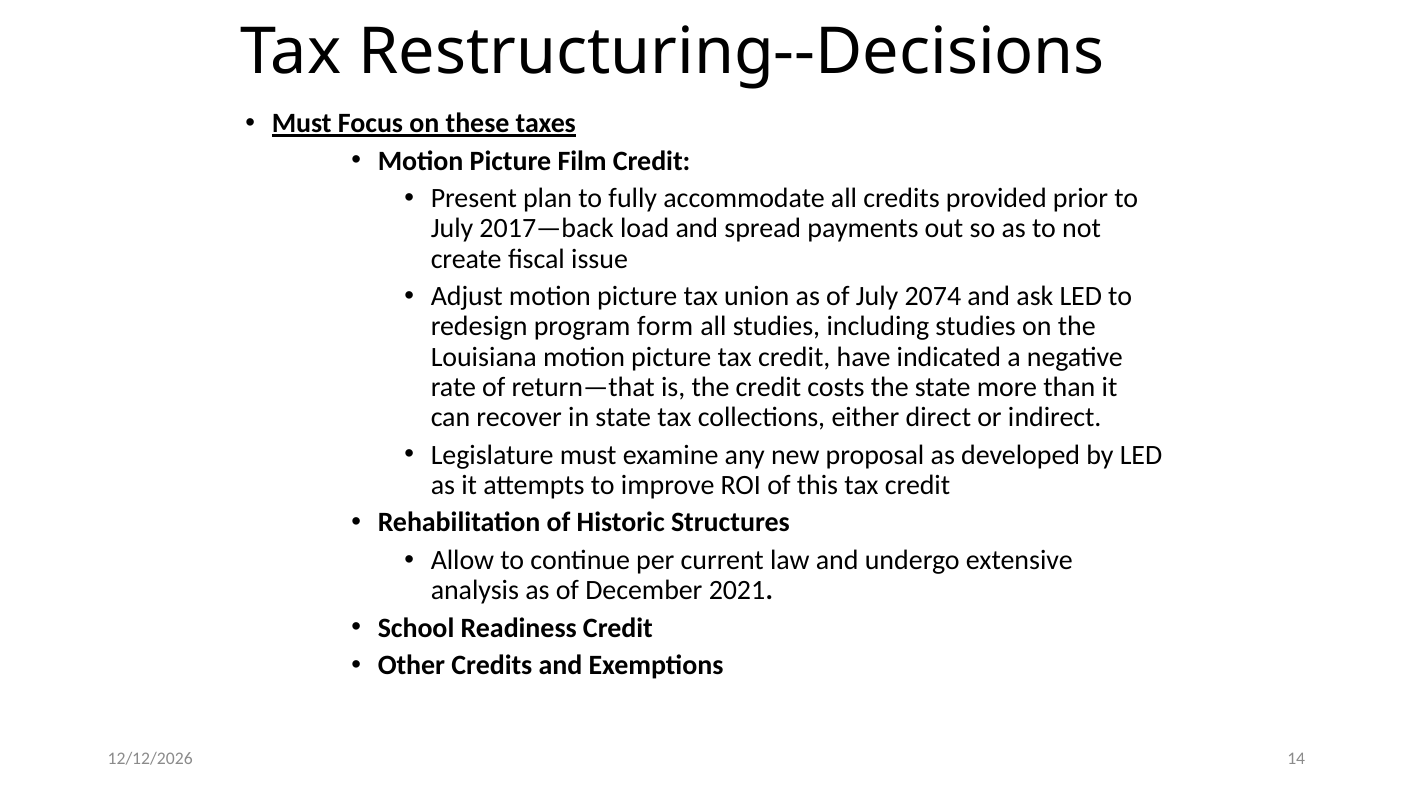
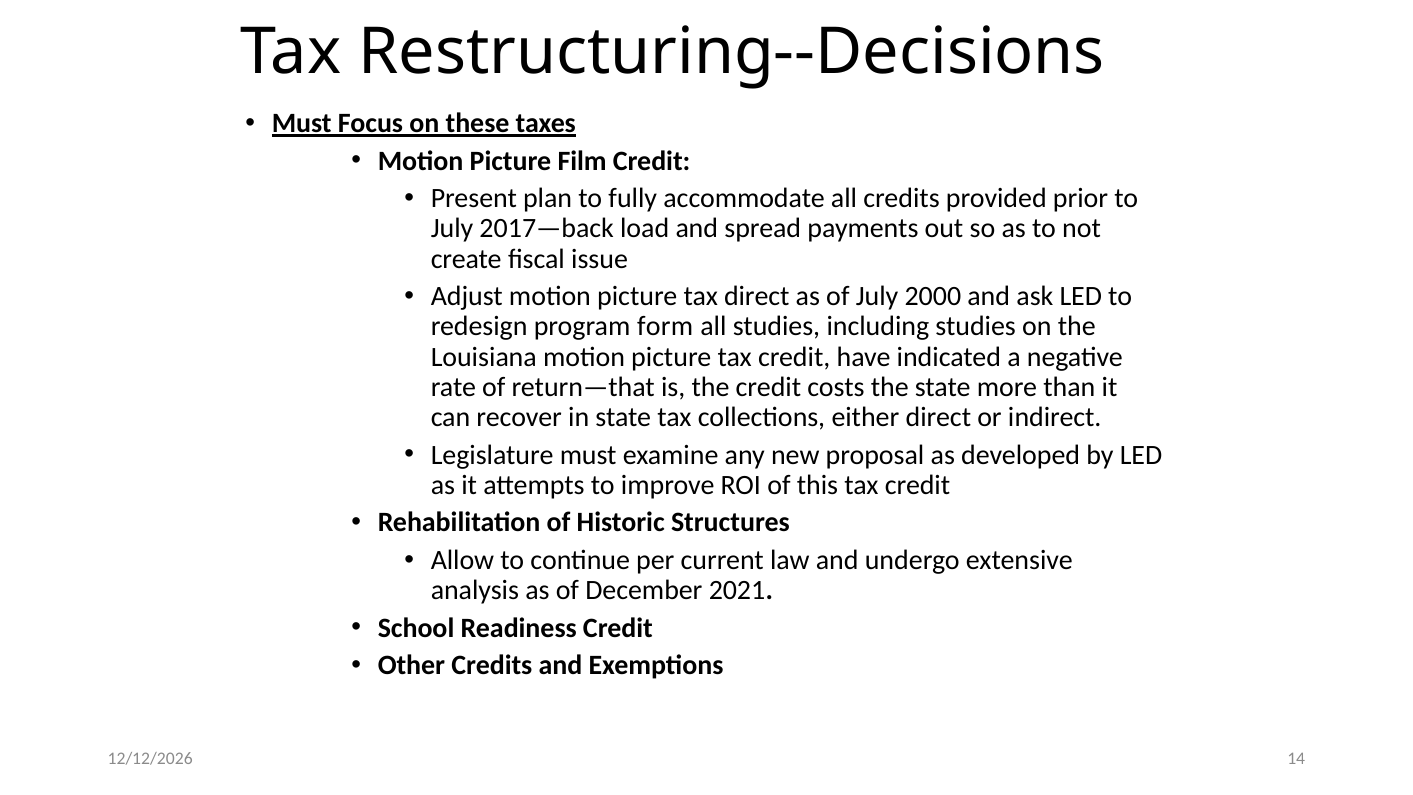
tax union: union -> direct
2074: 2074 -> 2000
